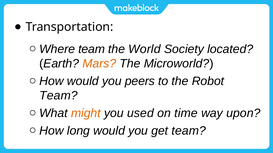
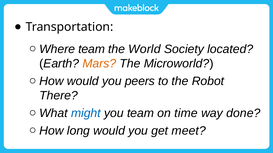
Team at (58, 96): Team -> There
might colour: orange -> blue
you used: used -> team
upon: upon -> done
get team: team -> meet
